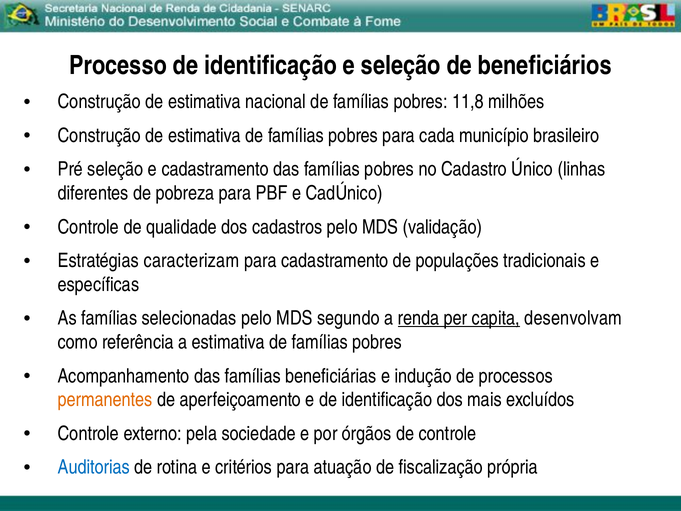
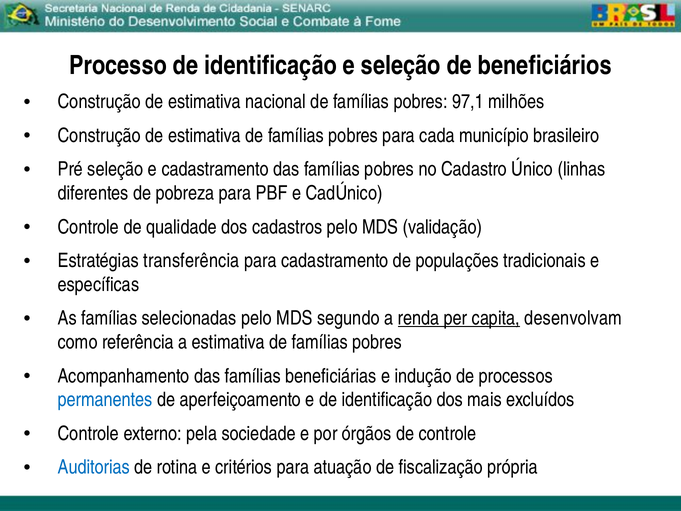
11,8: 11,8 -> 97,1
caracterizam: caracterizam -> transferência
permanentes colour: orange -> blue
